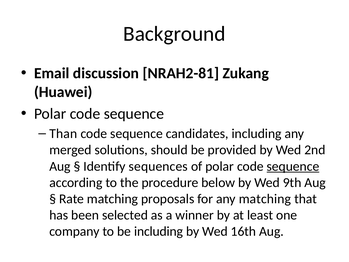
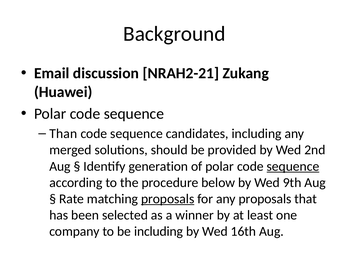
NRAH2-81: NRAH2-81 -> NRAH2-21
sequences: sequences -> generation
proposals at (168, 199) underline: none -> present
any matching: matching -> proposals
